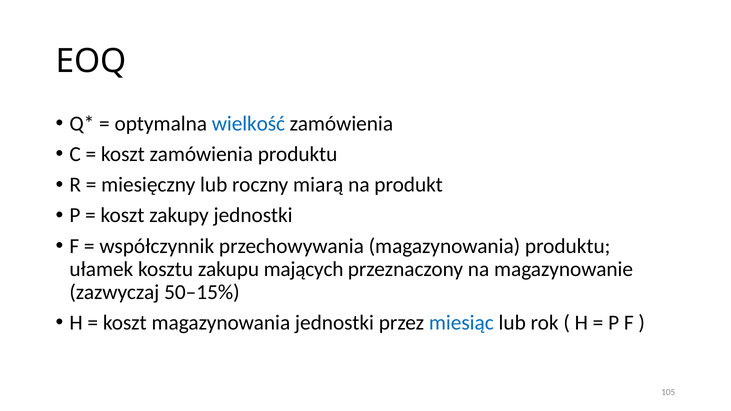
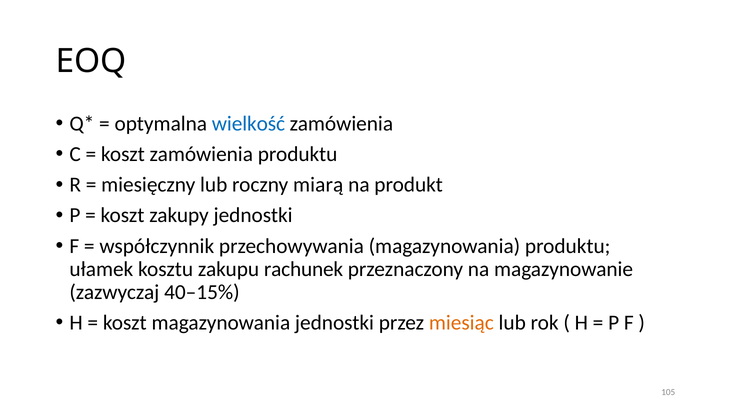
mających: mających -> rachunek
50–15%: 50–15% -> 40–15%
miesiąc colour: blue -> orange
